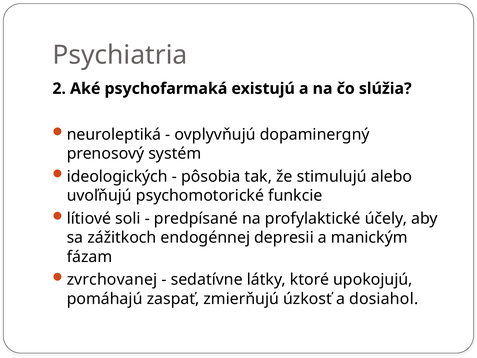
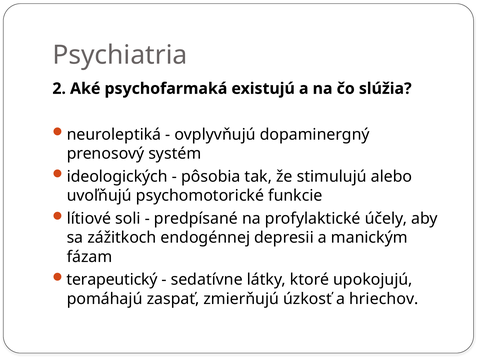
zvrchovanej: zvrchovanej -> terapeutický
dosiahol: dosiahol -> hriechov
